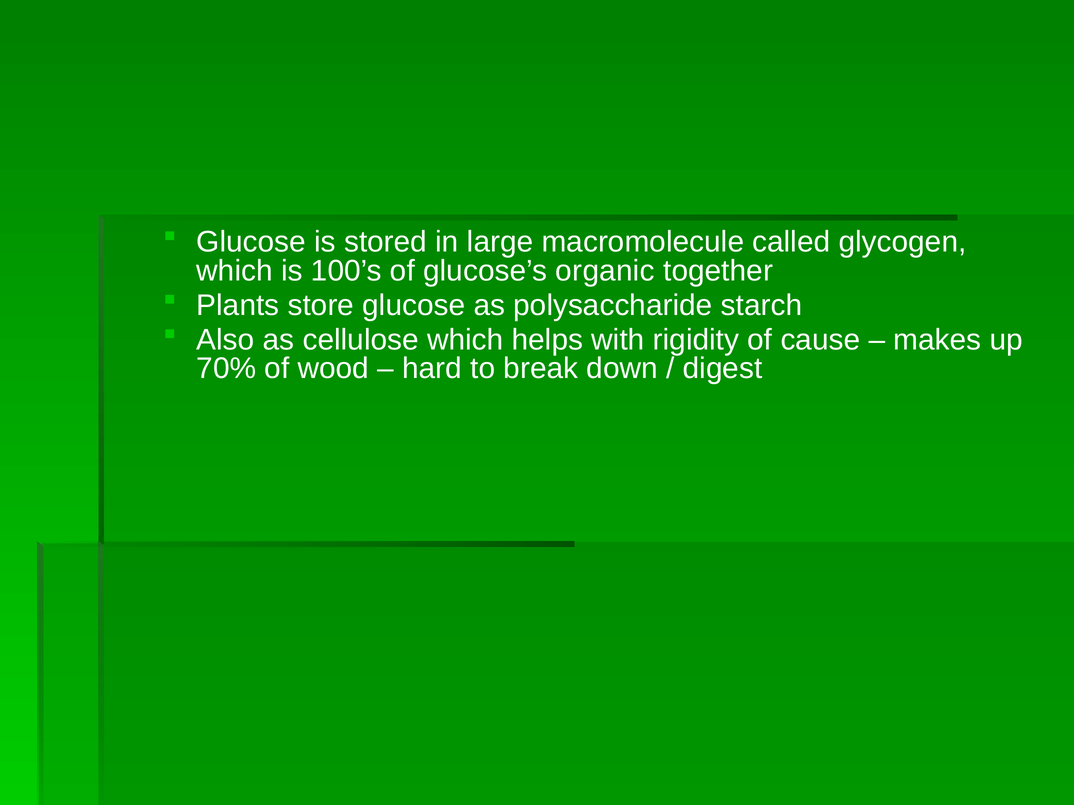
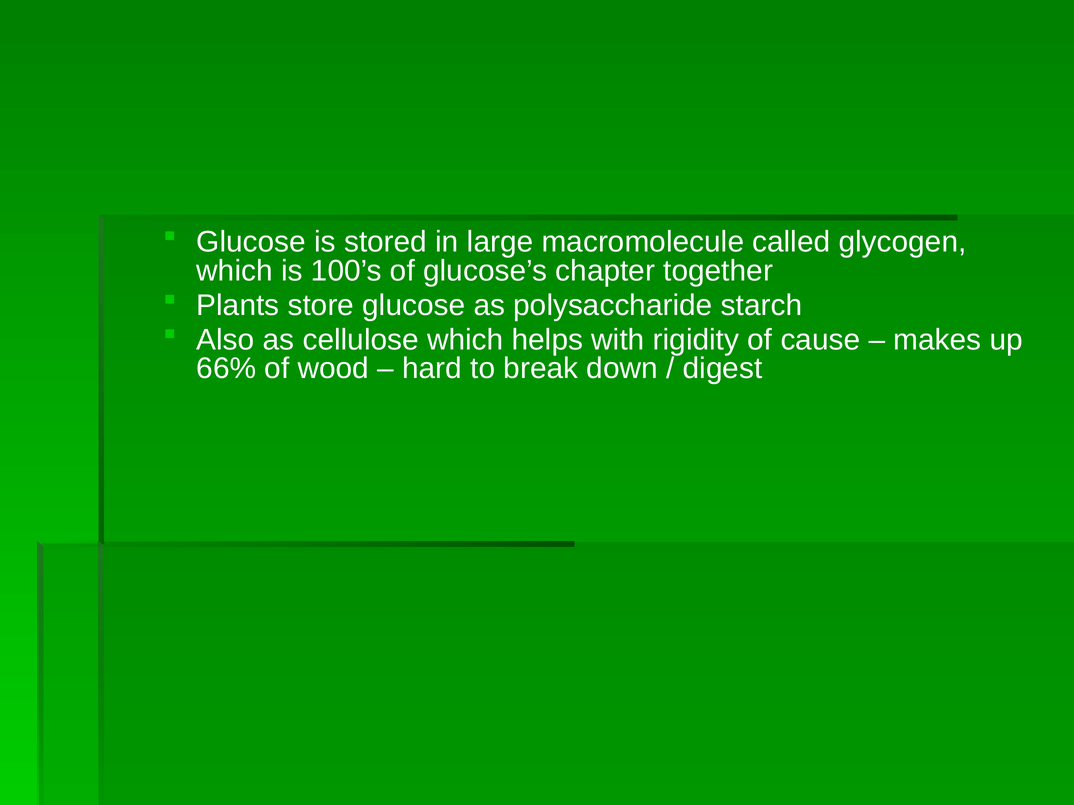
organic: organic -> chapter
70%: 70% -> 66%
